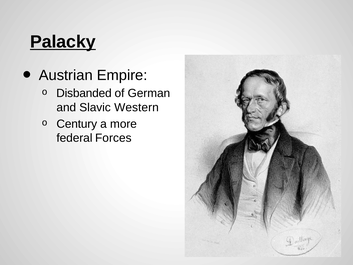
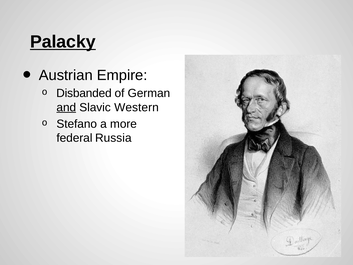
and underline: none -> present
Century: Century -> Stefano
Forces: Forces -> Russia
